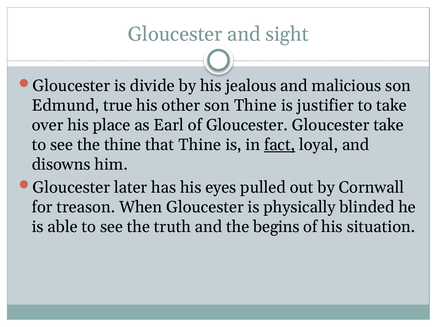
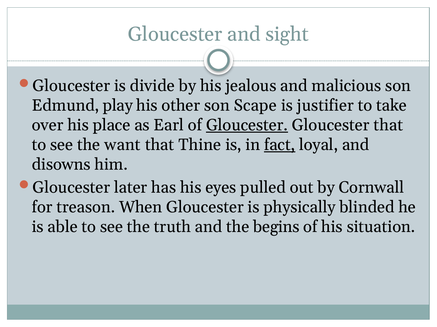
true: true -> play
son Thine: Thine -> Scape
Gloucester at (247, 125) underline: none -> present
Gloucester take: take -> that
the thine: thine -> want
